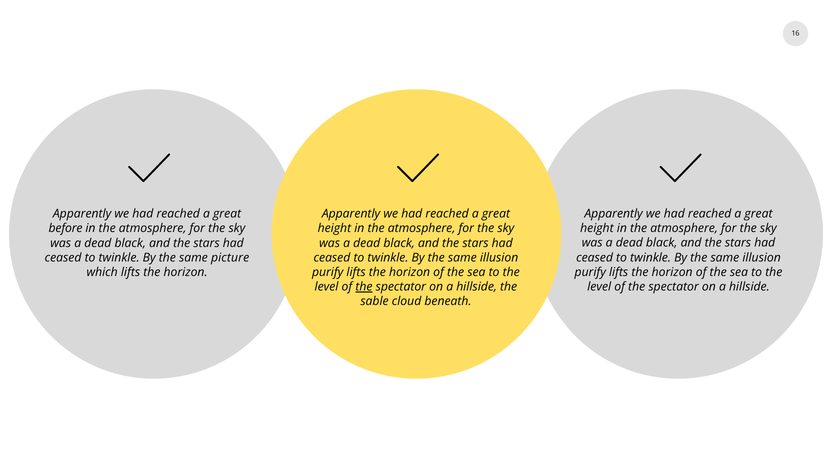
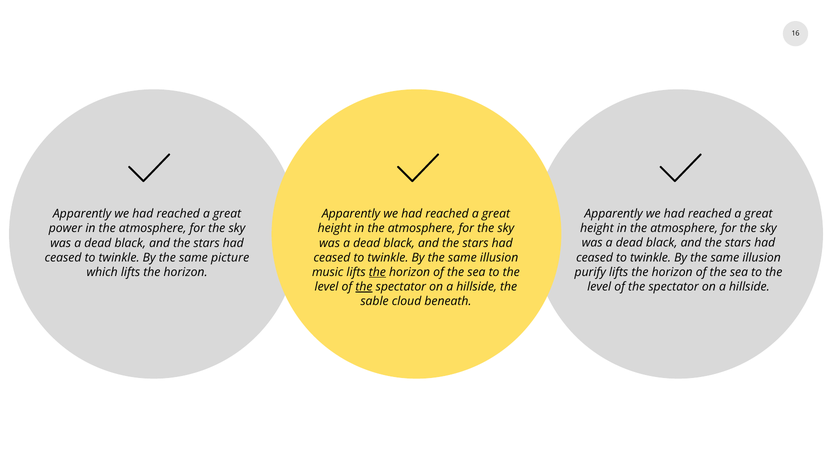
before: before -> power
purify at (328, 272): purify -> music
the at (377, 272) underline: none -> present
